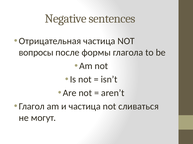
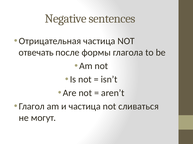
вопросы: вопросы -> отвечать
